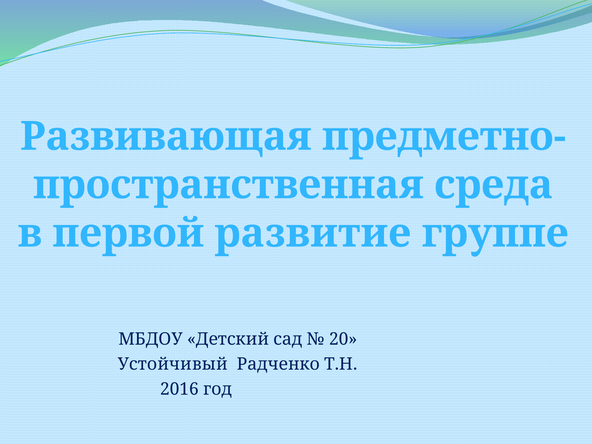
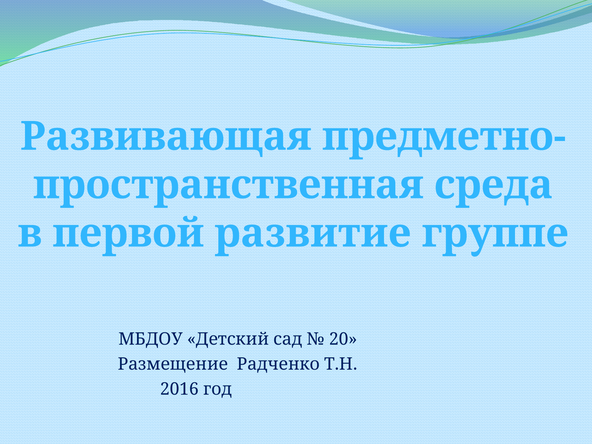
Устойчивый: Устойчивый -> Размещение
